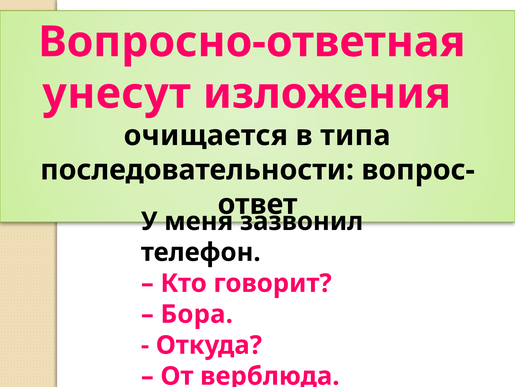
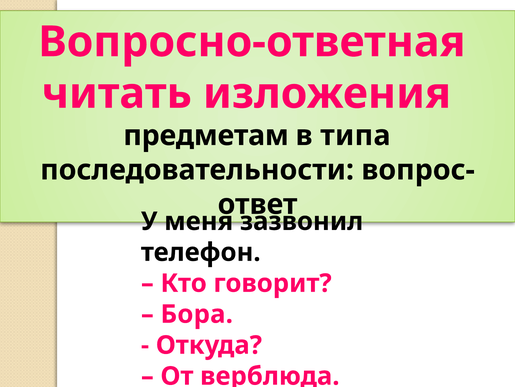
унесут: унесут -> читать
очищается: очищается -> предметам
